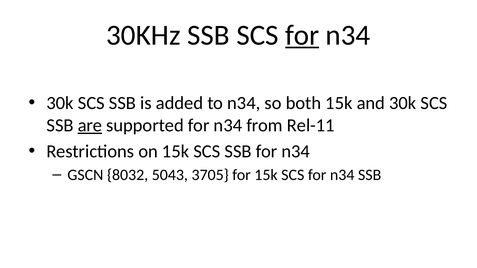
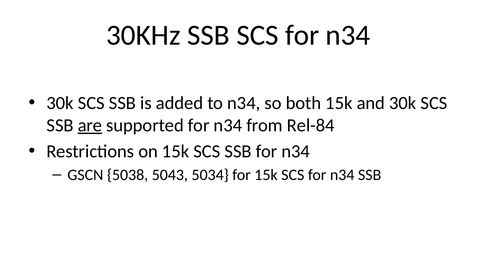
for at (302, 35) underline: present -> none
Rel-11: Rel-11 -> Rel-84
8032: 8032 -> 5038
3705: 3705 -> 5034
